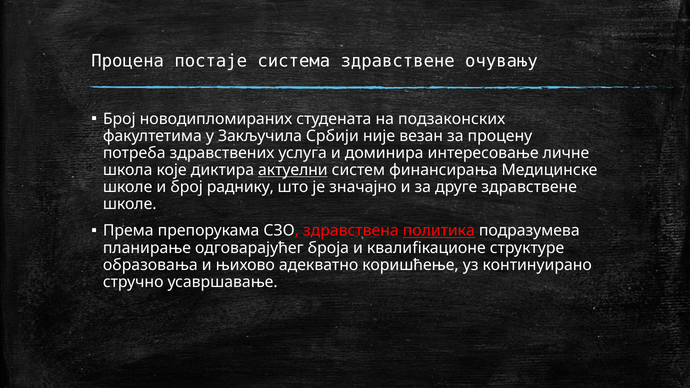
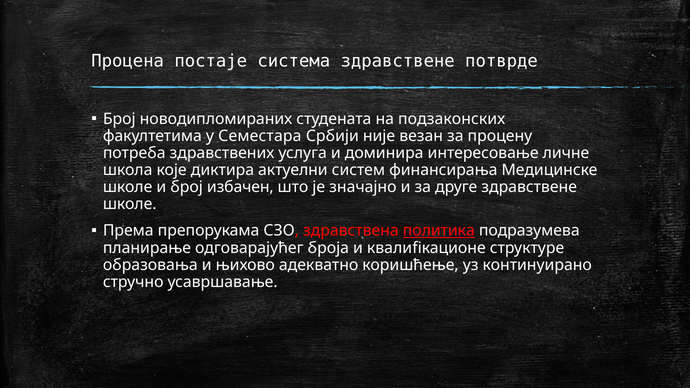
очувању: очувању -> потврде
Закључила: Закључила -> Семестара
актуелни underline: present -> none
раднику: раднику -> избачен
